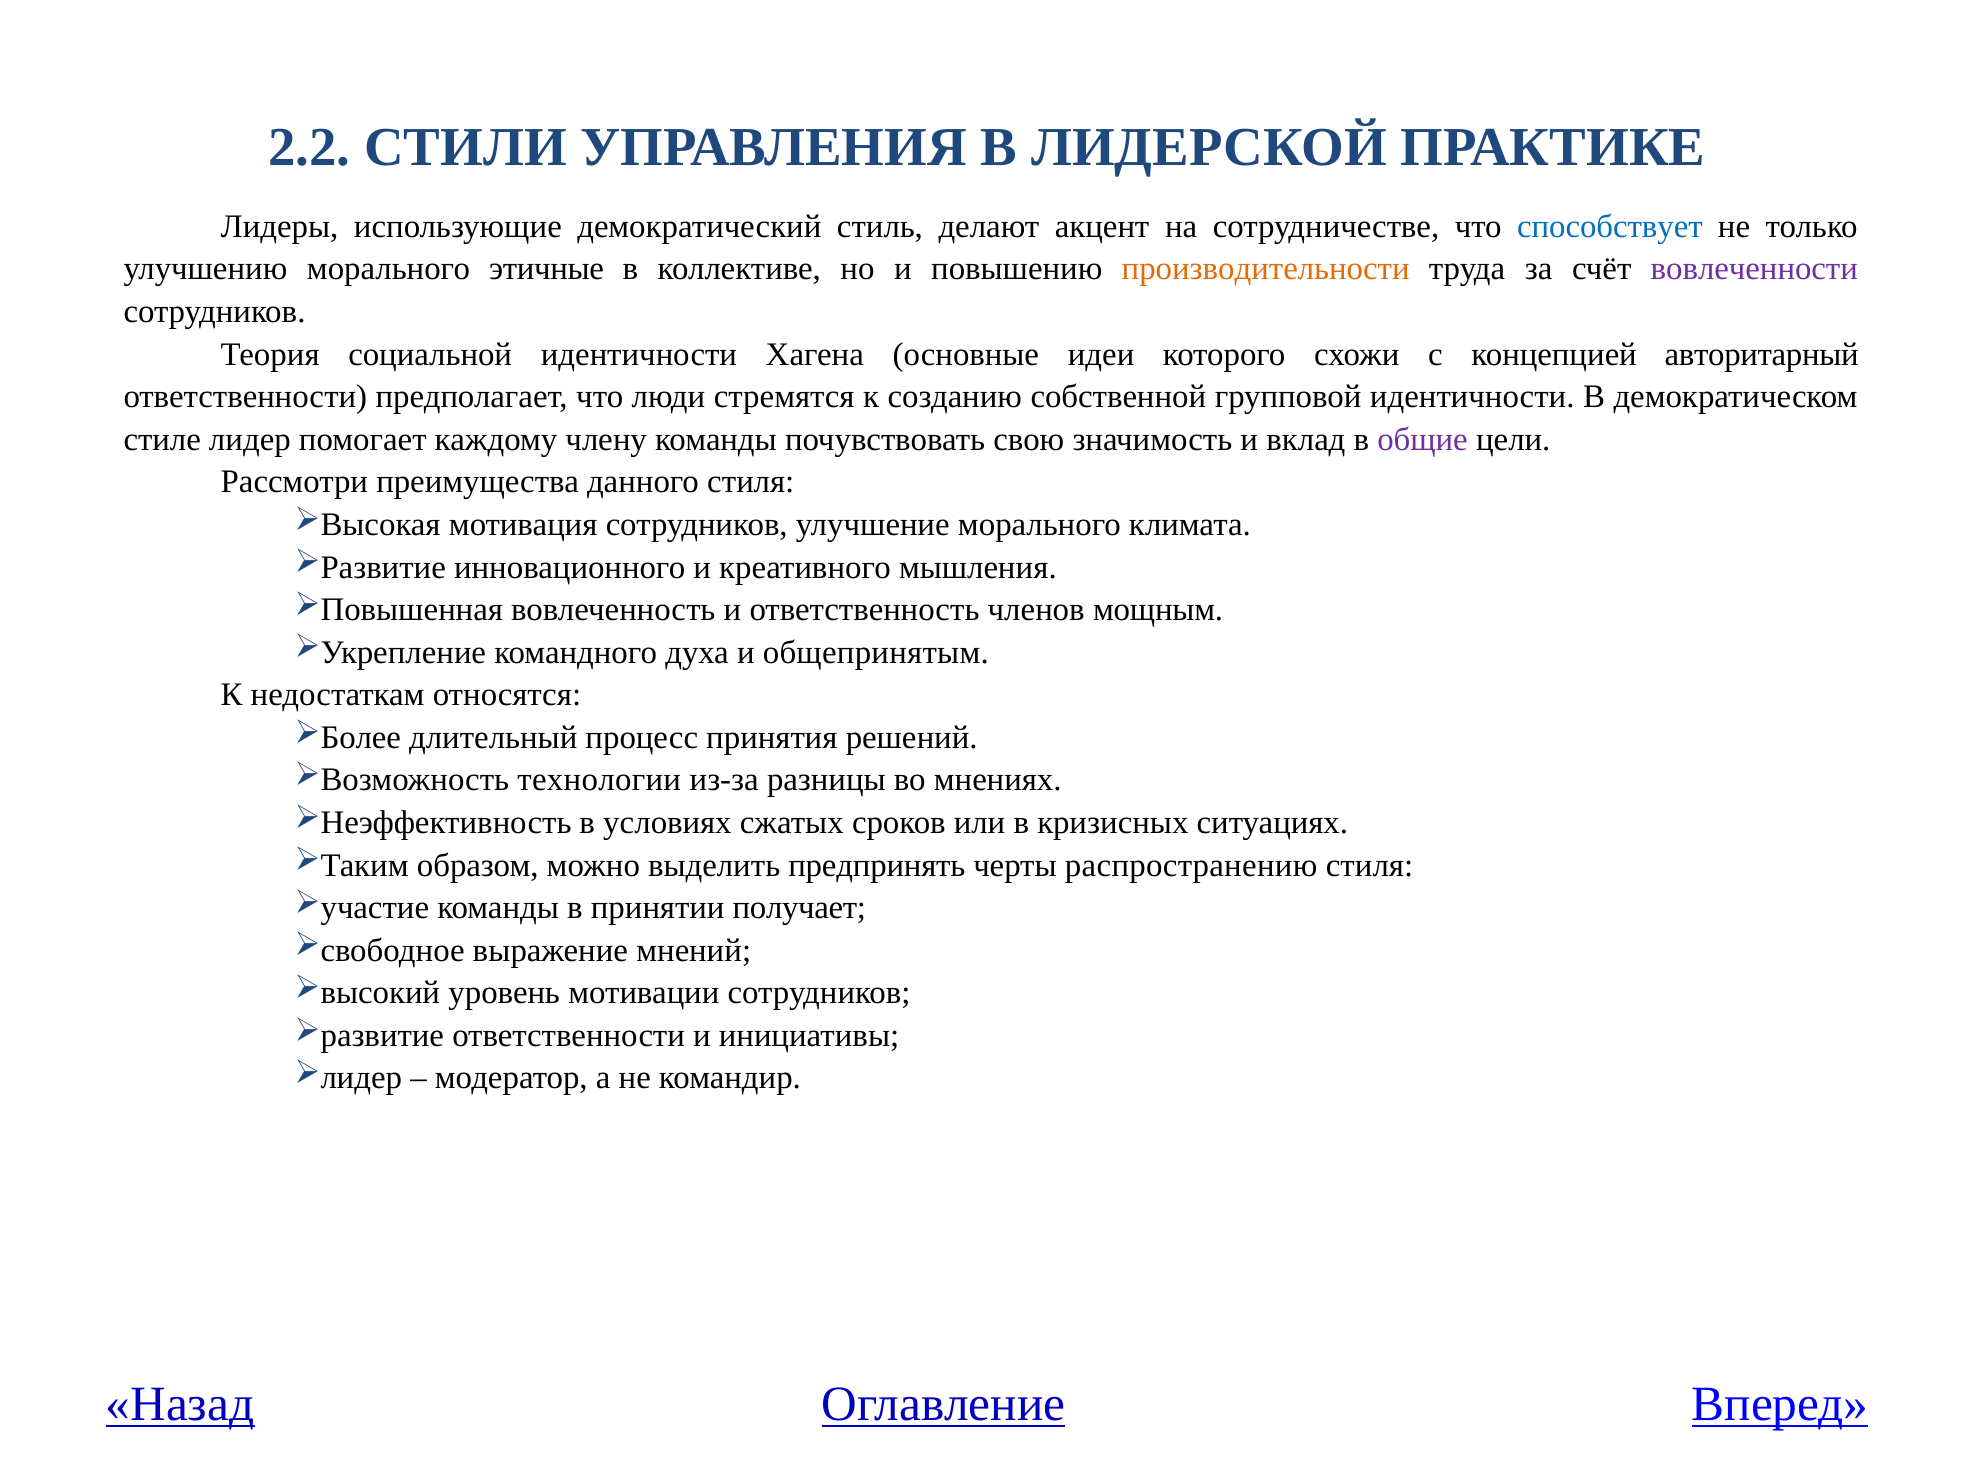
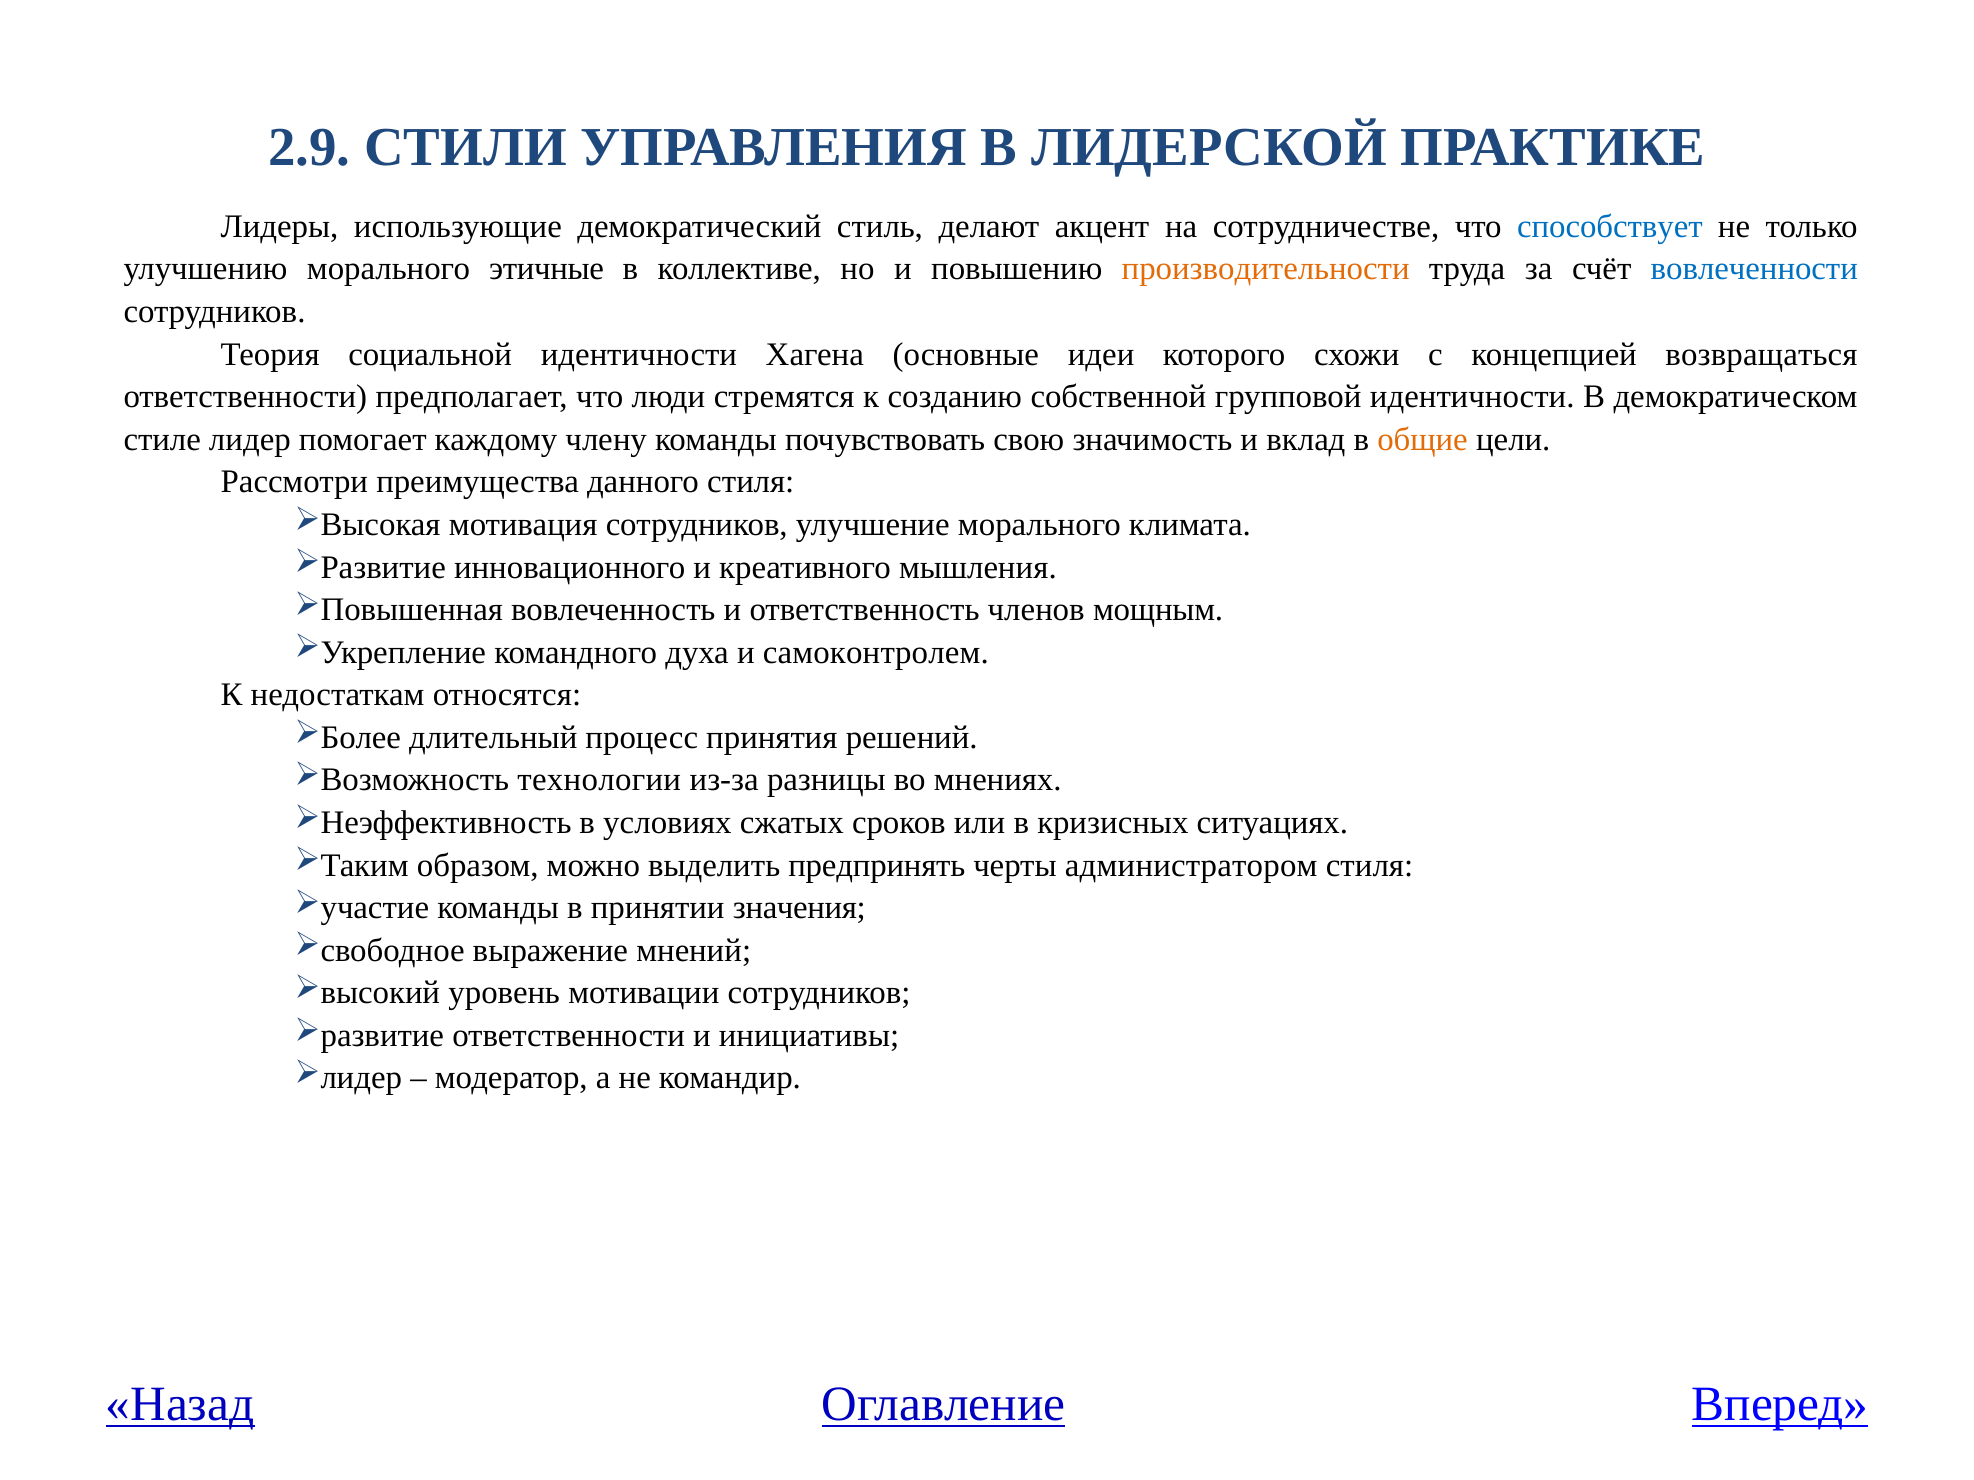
2.2: 2.2 -> 2.9
вовлеченности colour: purple -> blue
авторитарный: авторитарный -> возвращаться
общие colour: purple -> orange
общепринятым: общепринятым -> самоконтролем
распространению: распространению -> администратором
получает: получает -> значения
